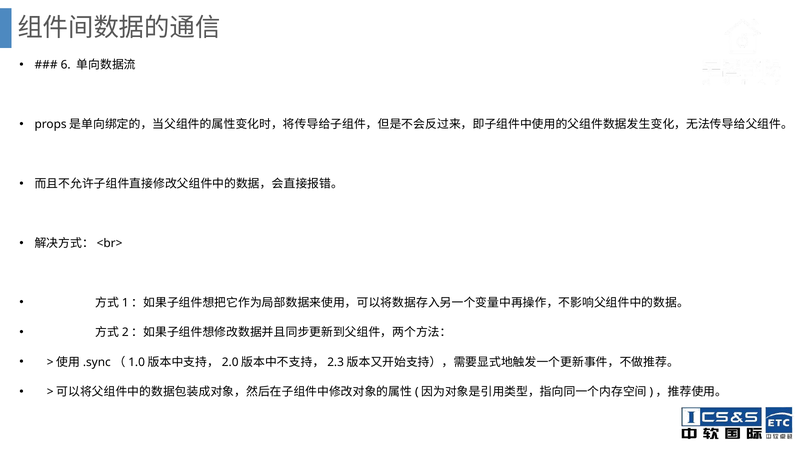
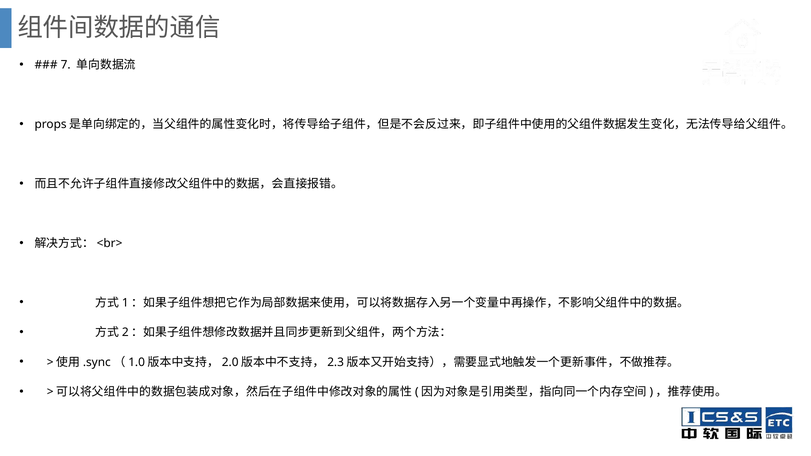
6: 6 -> 7
